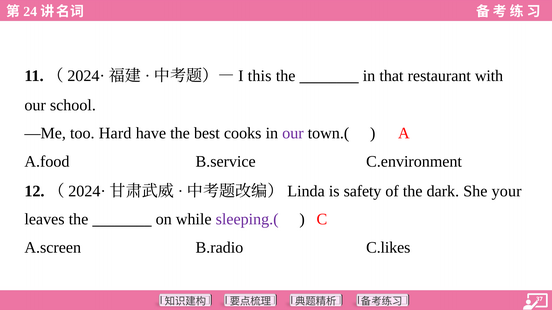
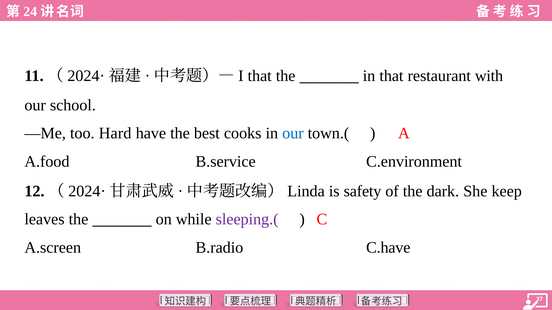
this at (260, 76): this -> that
our at (293, 134) colour: purple -> blue
your: your -> keep
C.likes: C.likes -> C.have
